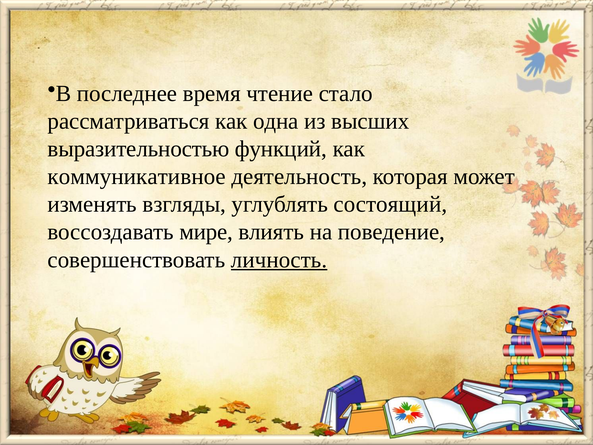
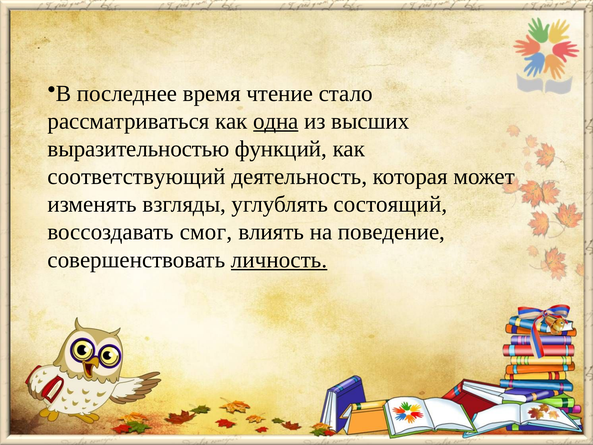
одна underline: none -> present
коммуникативное: коммуникативное -> соответствующий
мире: мире -> смог
